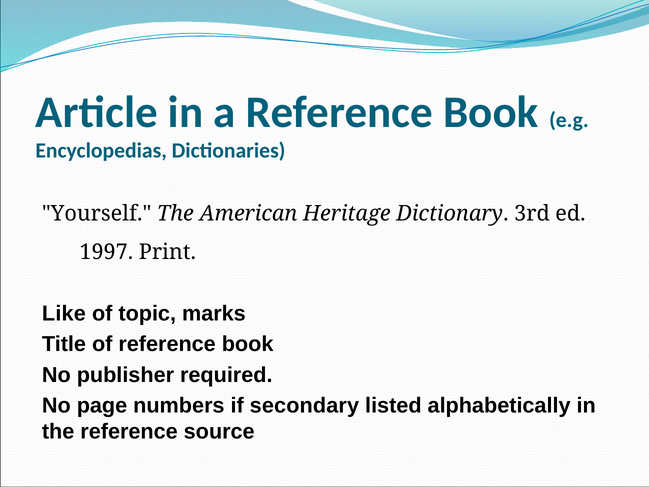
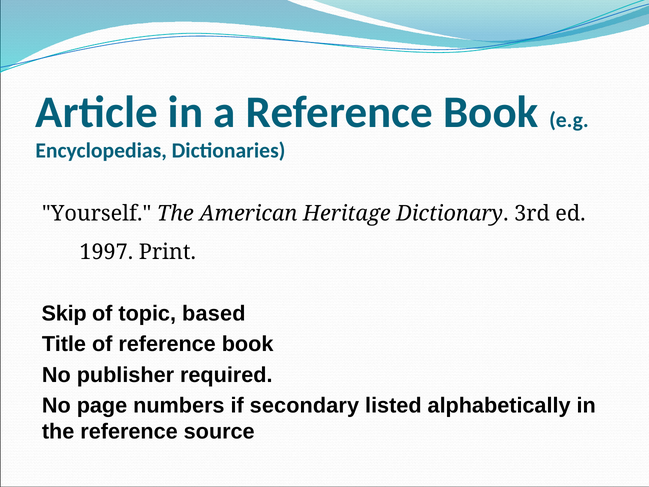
Like: Like -> Skip
marks: marks -> based
